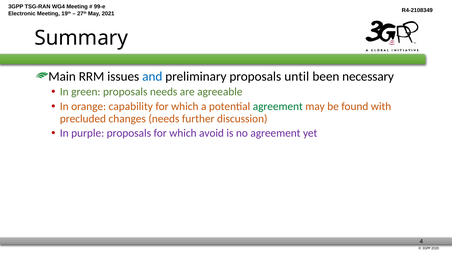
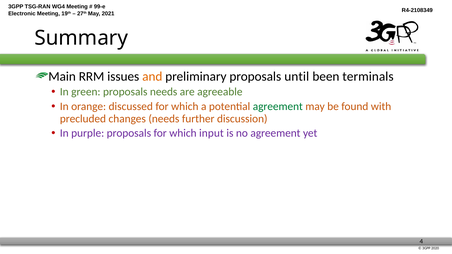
and colour: blue -> orange
necessary: necessary -> terminals
capability: capability -> discussed
avoid: avoid -> input
